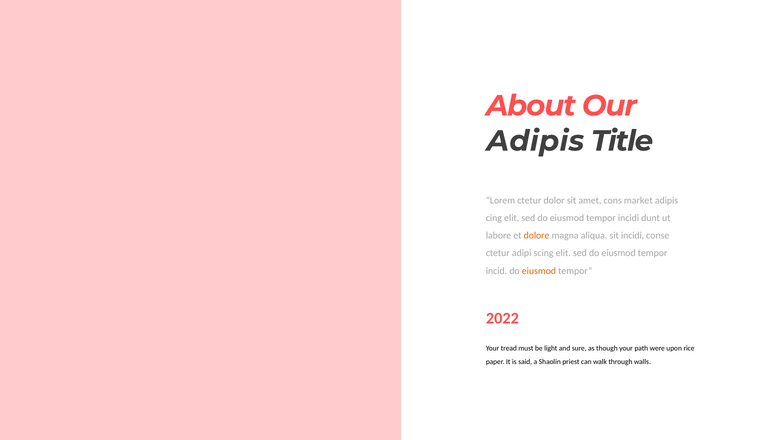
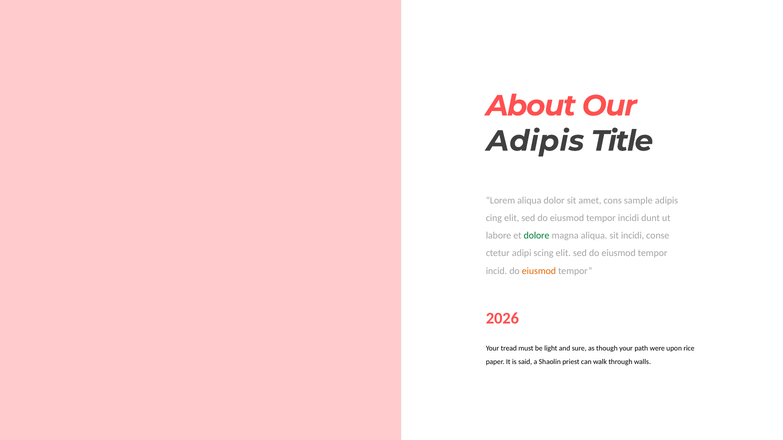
Lorem ctetur: ctetur -> aliqua
market: market -> sample
dolore colour: orange -> green
2022: 2022 -> 2026
